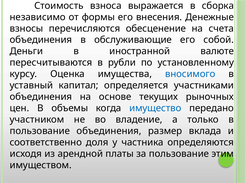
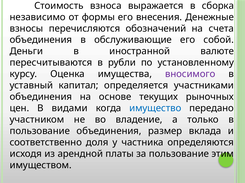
обесценение: обесценение -> обозначений
вносимого colour: blue -> purple
объемы: объемы -> видами
